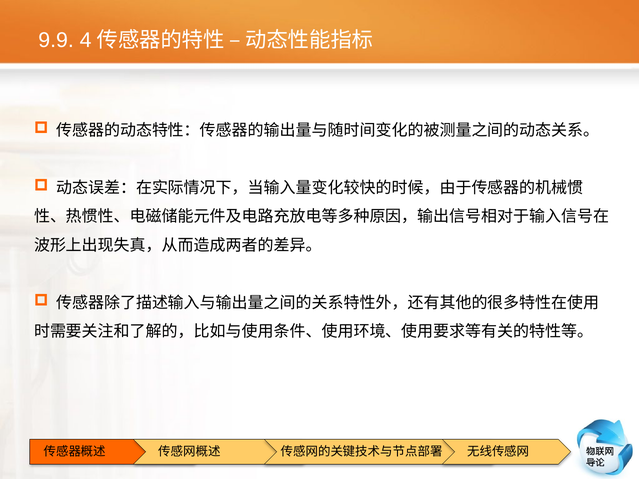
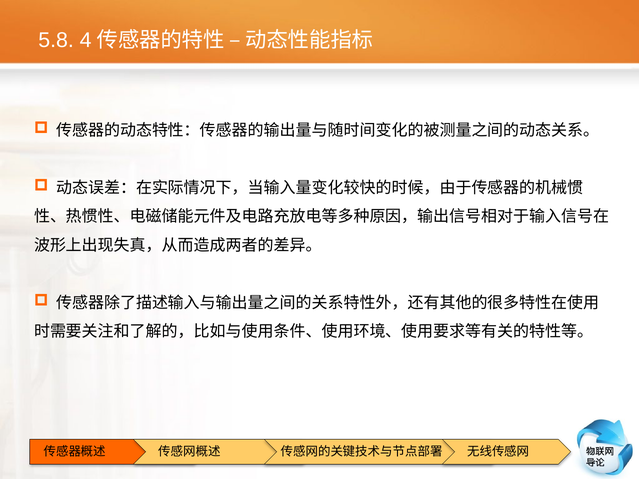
9.9: 9.9 -> 5.8
